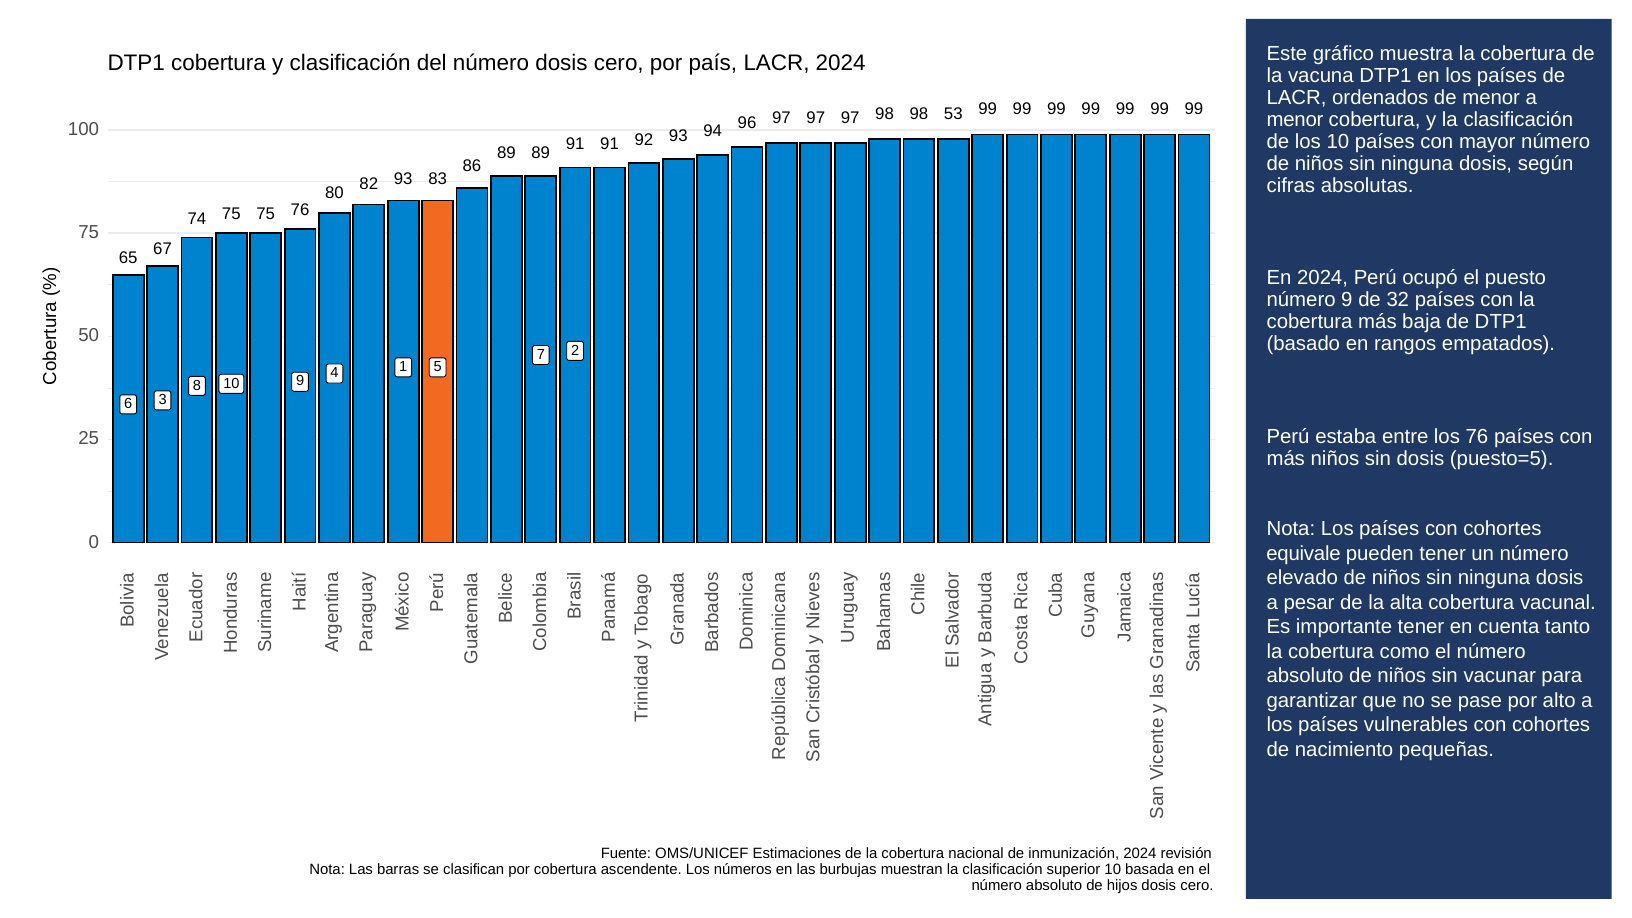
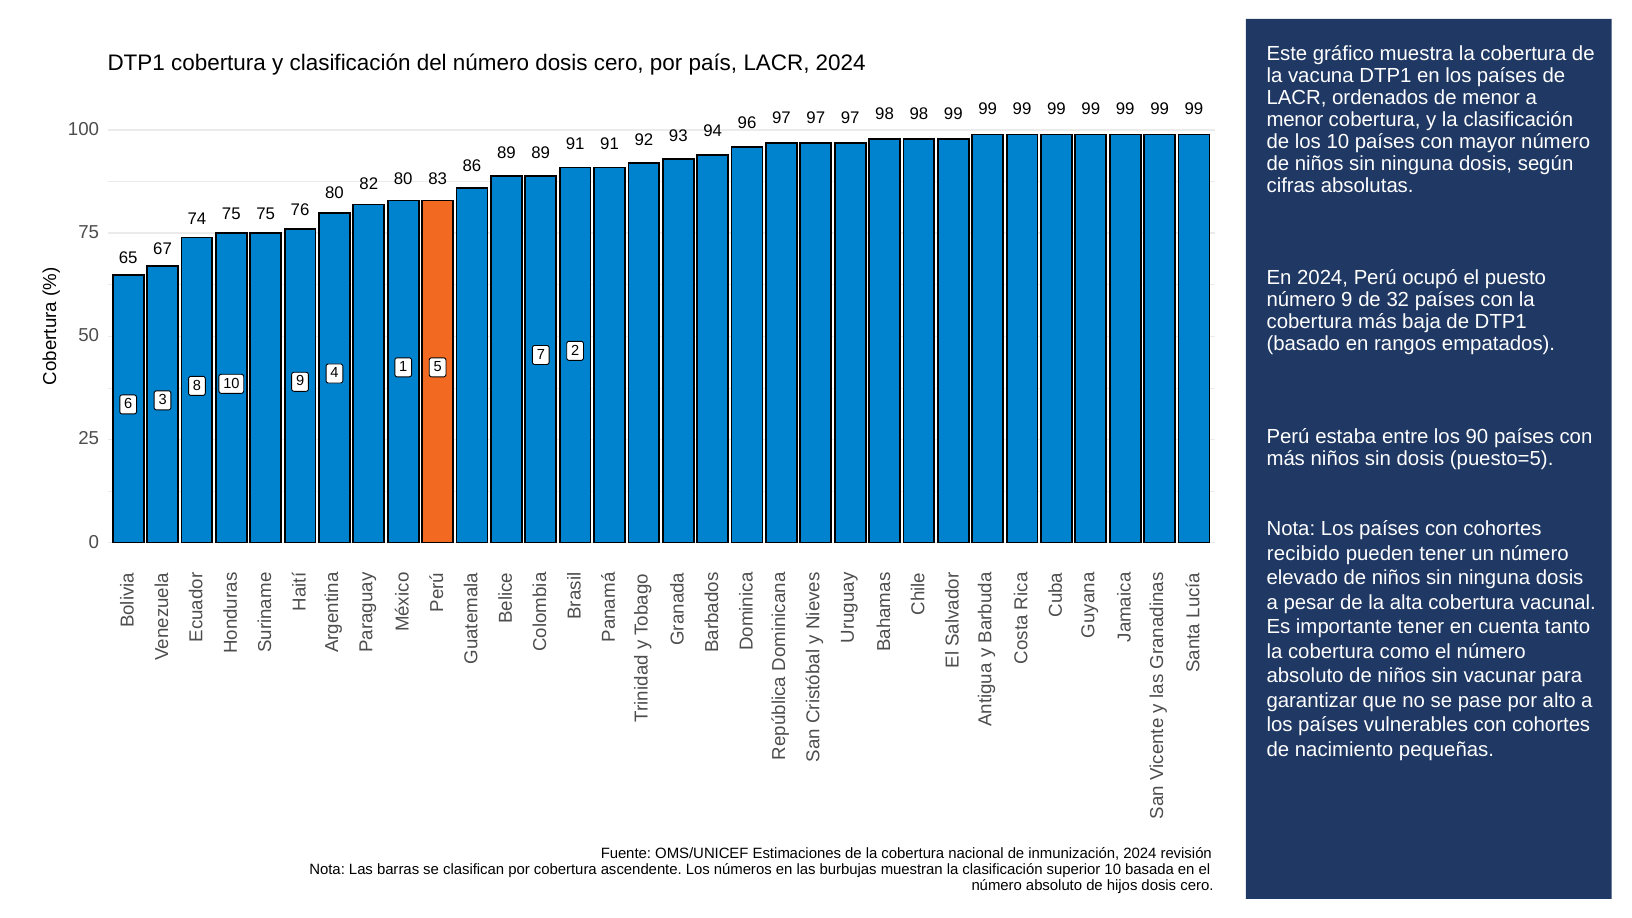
97 98 53: 53 -> 99
82 93: 93 -> 80
los 76: 76 -> 90
equivale: equivale -> recibido
